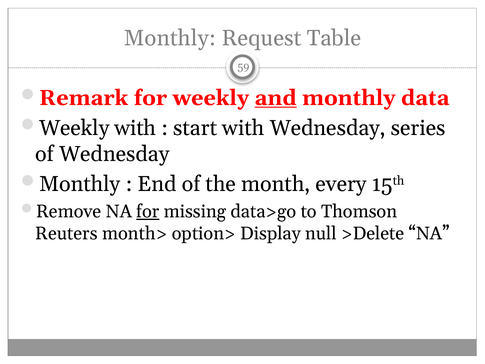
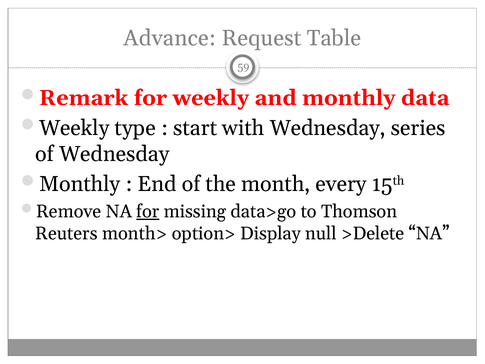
Monthly at (170, 38): Monthly -> Advance
and underline: present -> none
Weekly with: with -> type
